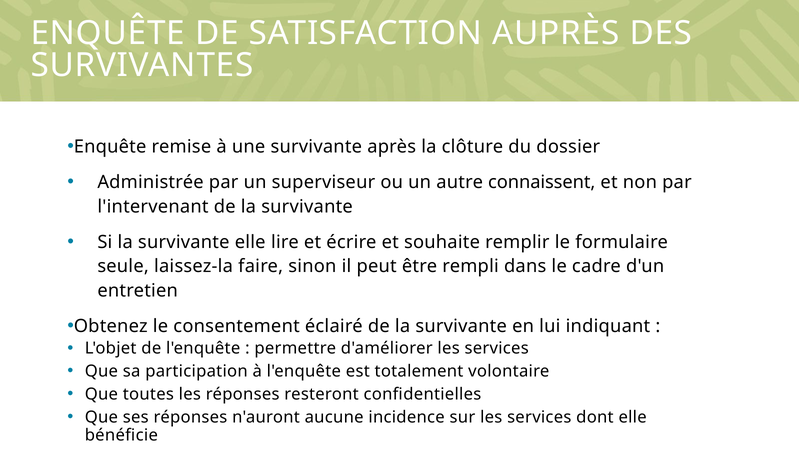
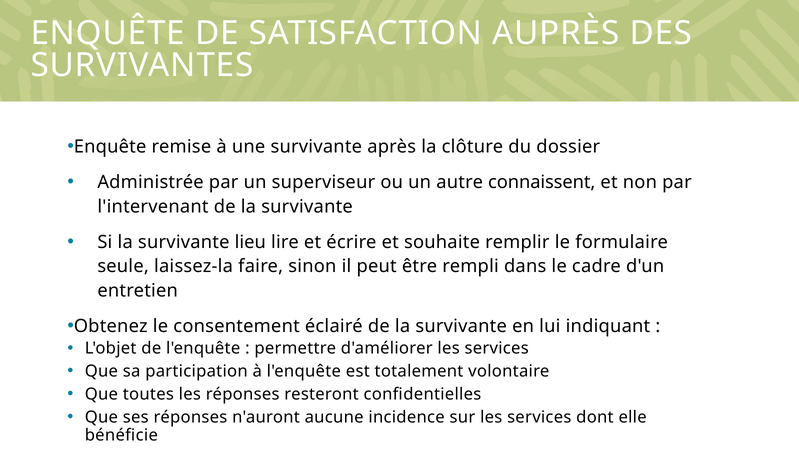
survivante elle: elle -> lieu
